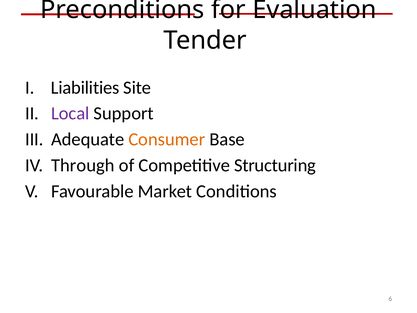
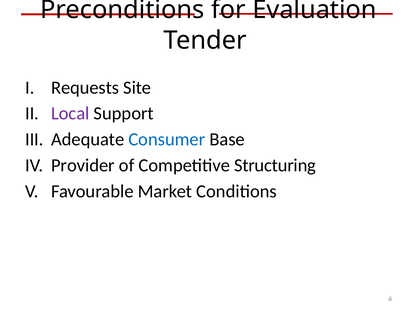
Liabilities: Liabilities -> Requests
Consumer colour: orange -> blue
Through: Through -> Provider
